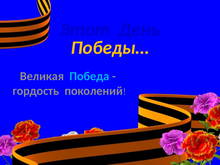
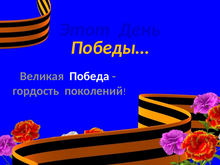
Победа colour: light blue -> white
